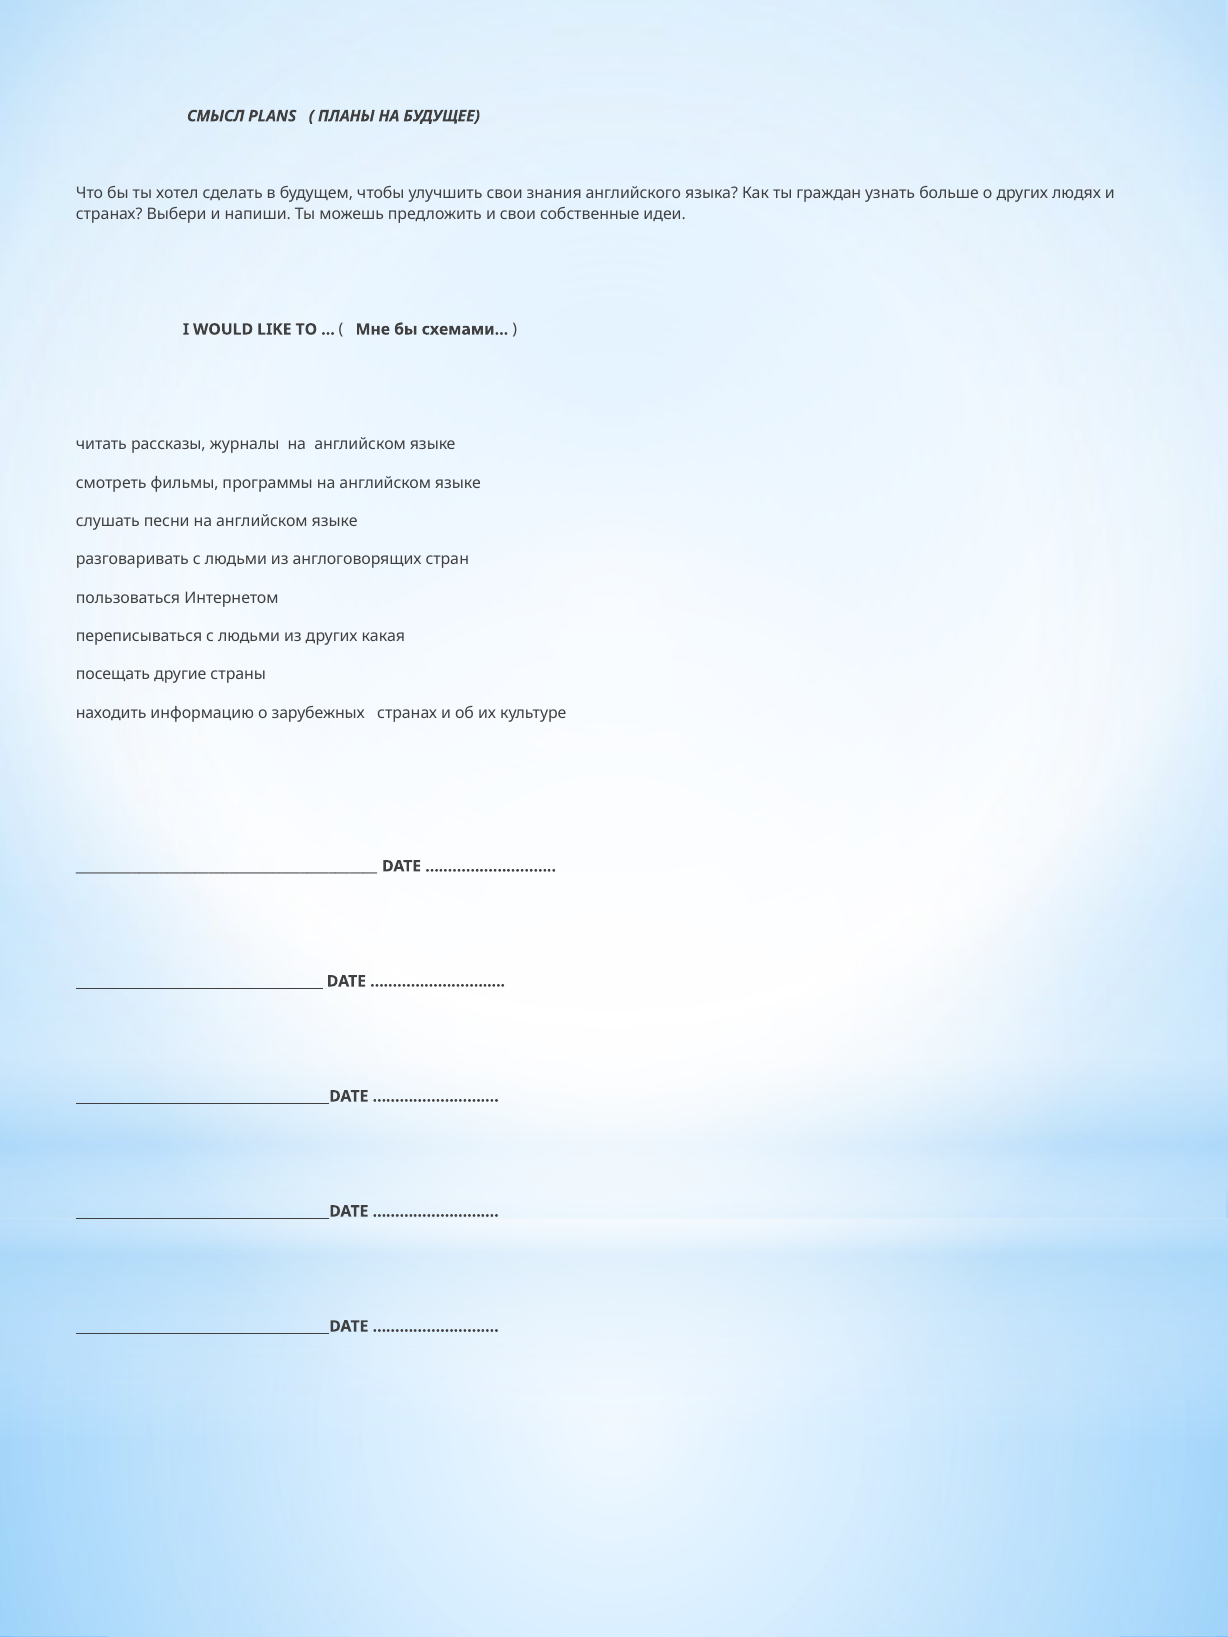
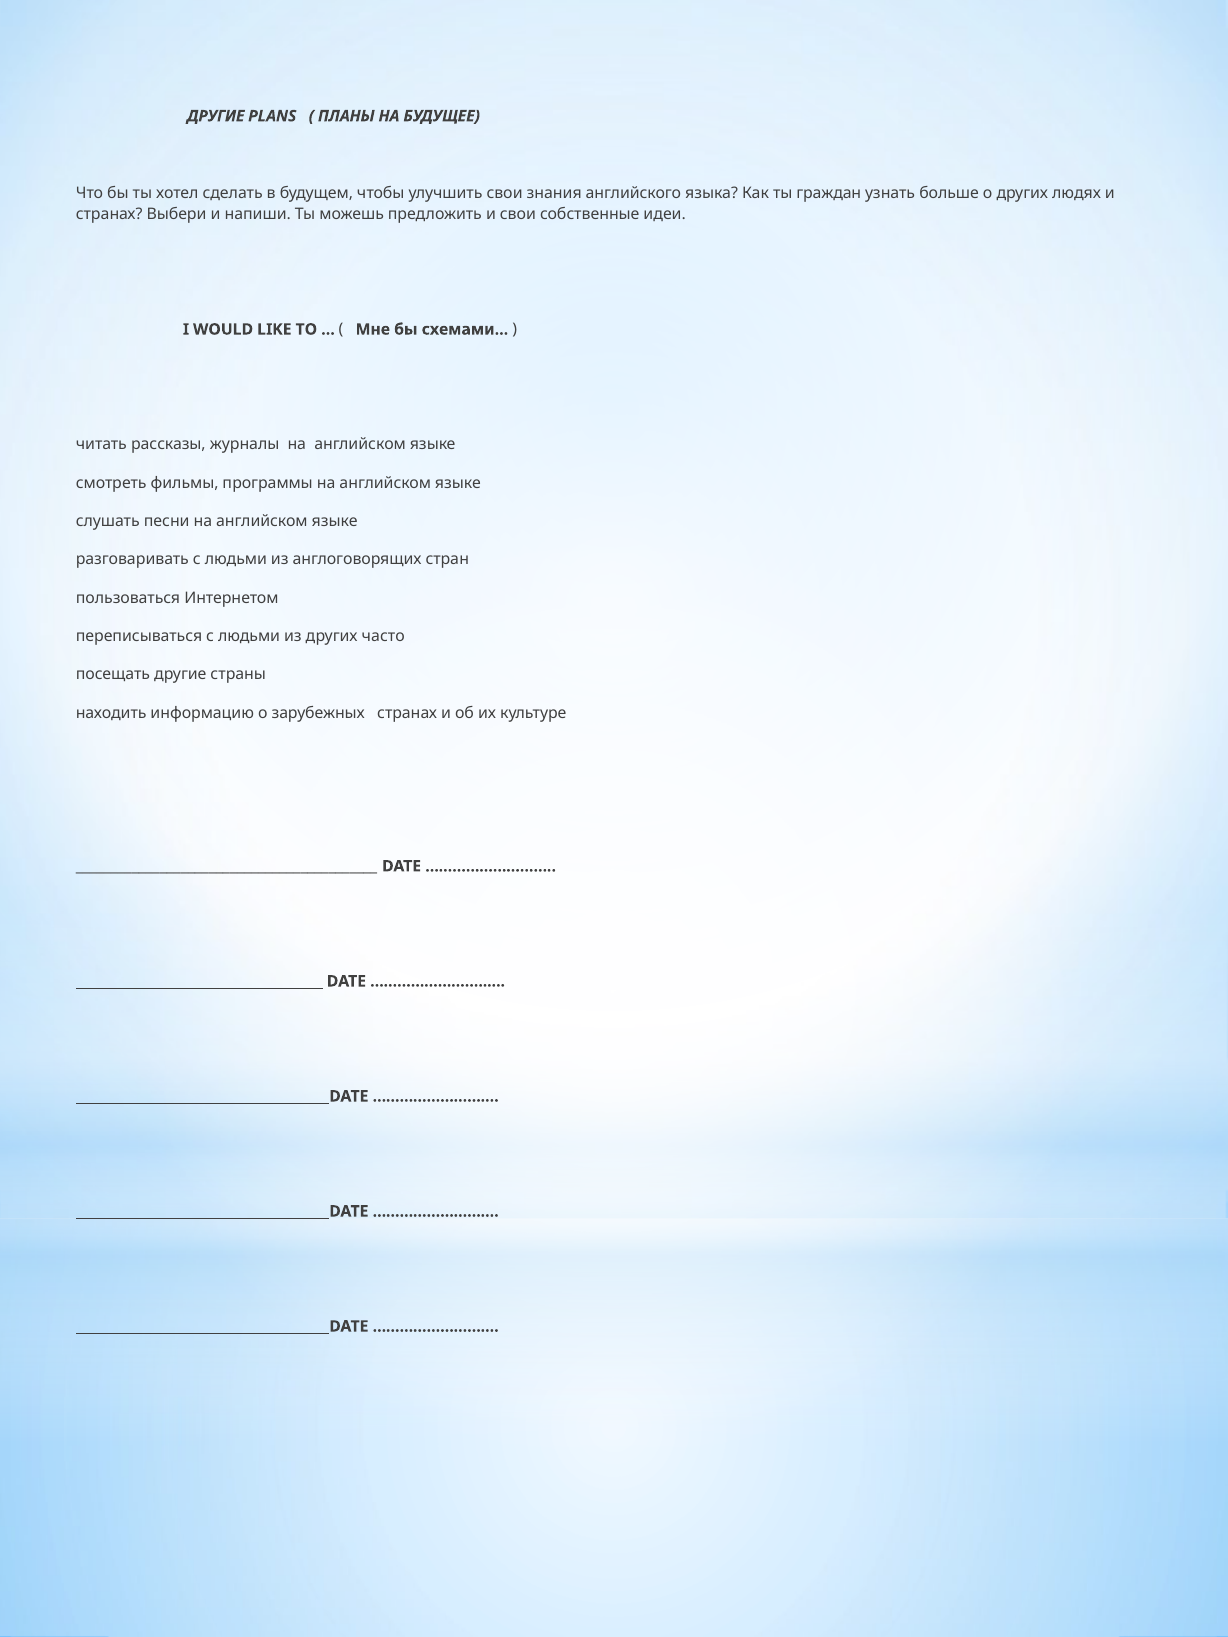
СМЫСЛ at (216, 116): СМЫСЛ -> ДРУГИЕ
какая: какая -> часто
